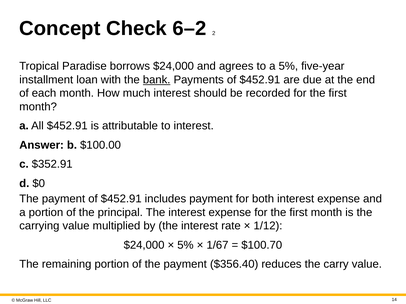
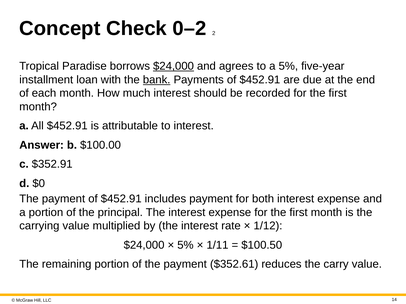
6–2: 6–2 -> 0–2
$24,000 at (174, 66) underline: none -> present
1/67: 1/67 -> 1/11
$100.70: $100.70 -> $100.50
$356.40: $356.40 -> $352.61
